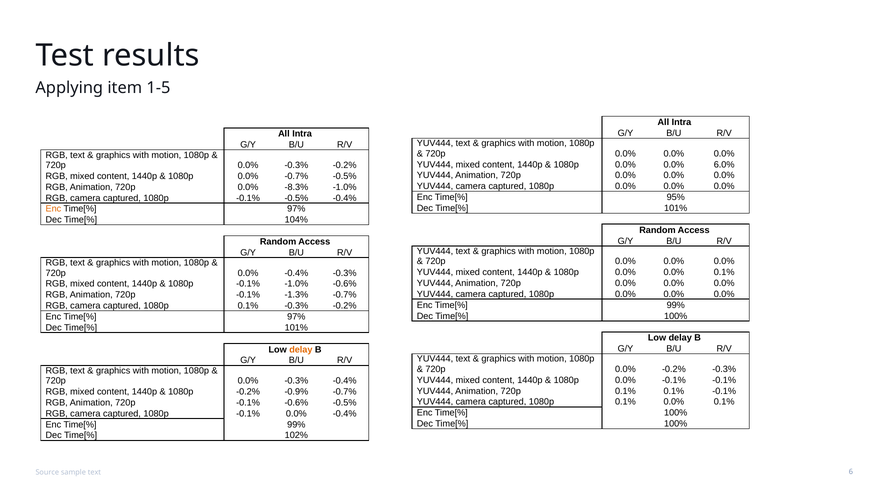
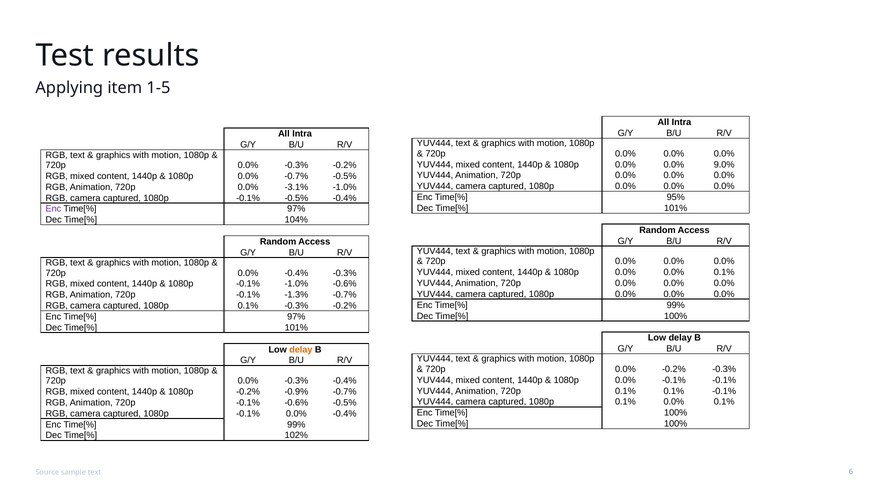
6.0%: 6.0% -> 9.0%
-8.3%: -8.3% -> -3.1%
Enc at (53, 209) colour: orange -> purple
